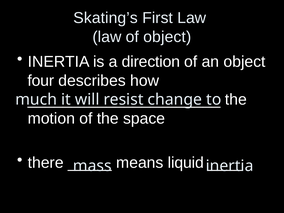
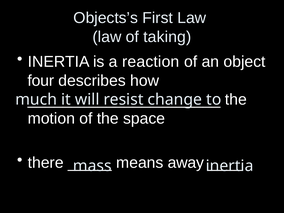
Skating’s: Skating’s -> Objects’s
of object: object -> taking
direction: direction -> reaction
liquid: liquid -> away
